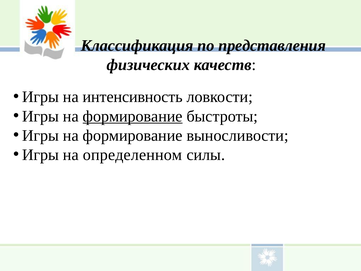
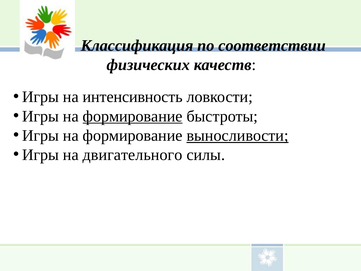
представления: представления -> соответствии
выносливости underline: none -> present
определенном: определенном -> двигательного
